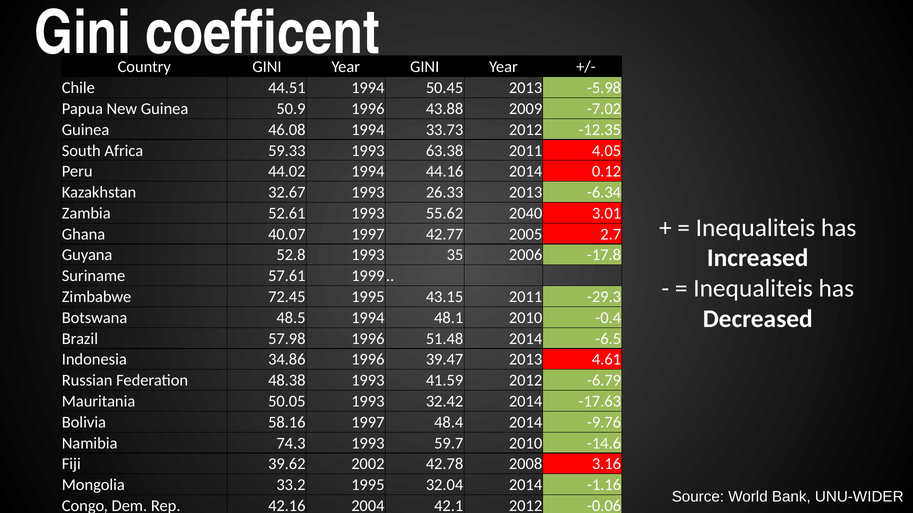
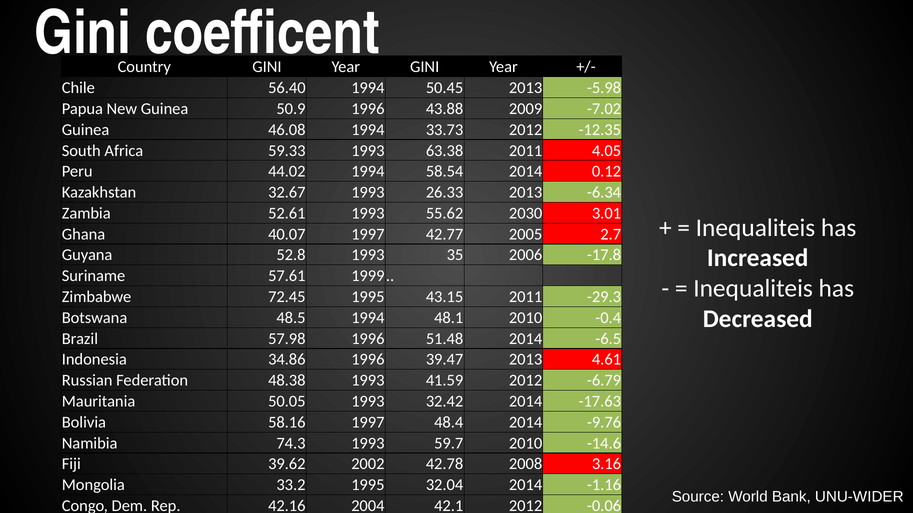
44.51: 44.51 -> 56.40
44.16: 44.16 -> 58.54
2040: 2040 -> 2030
